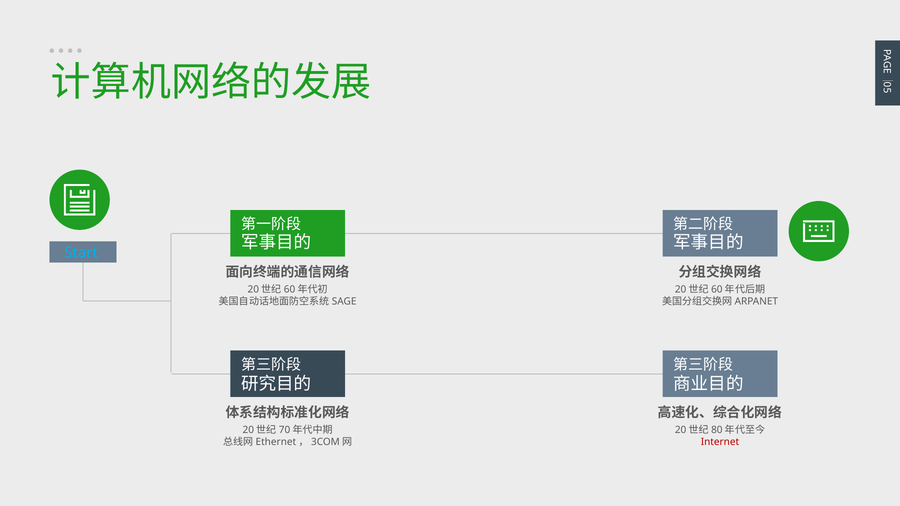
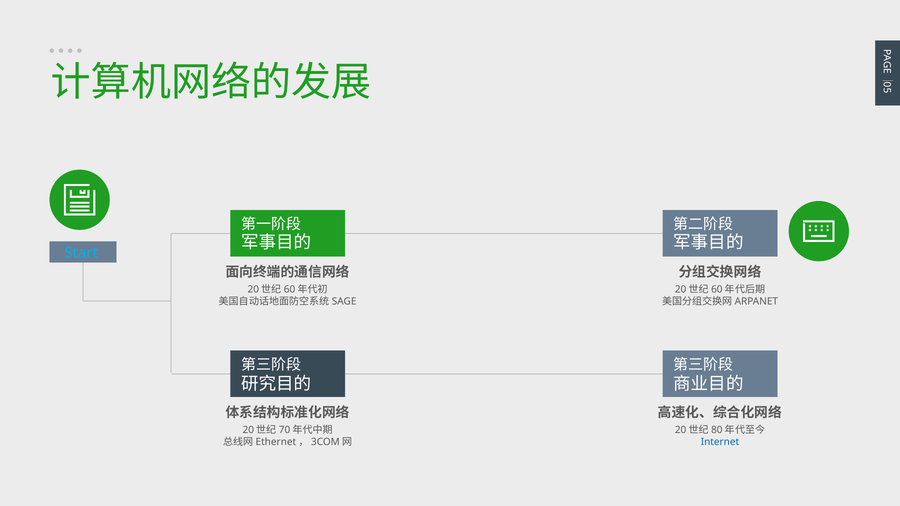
Internet colour: red -> blue
